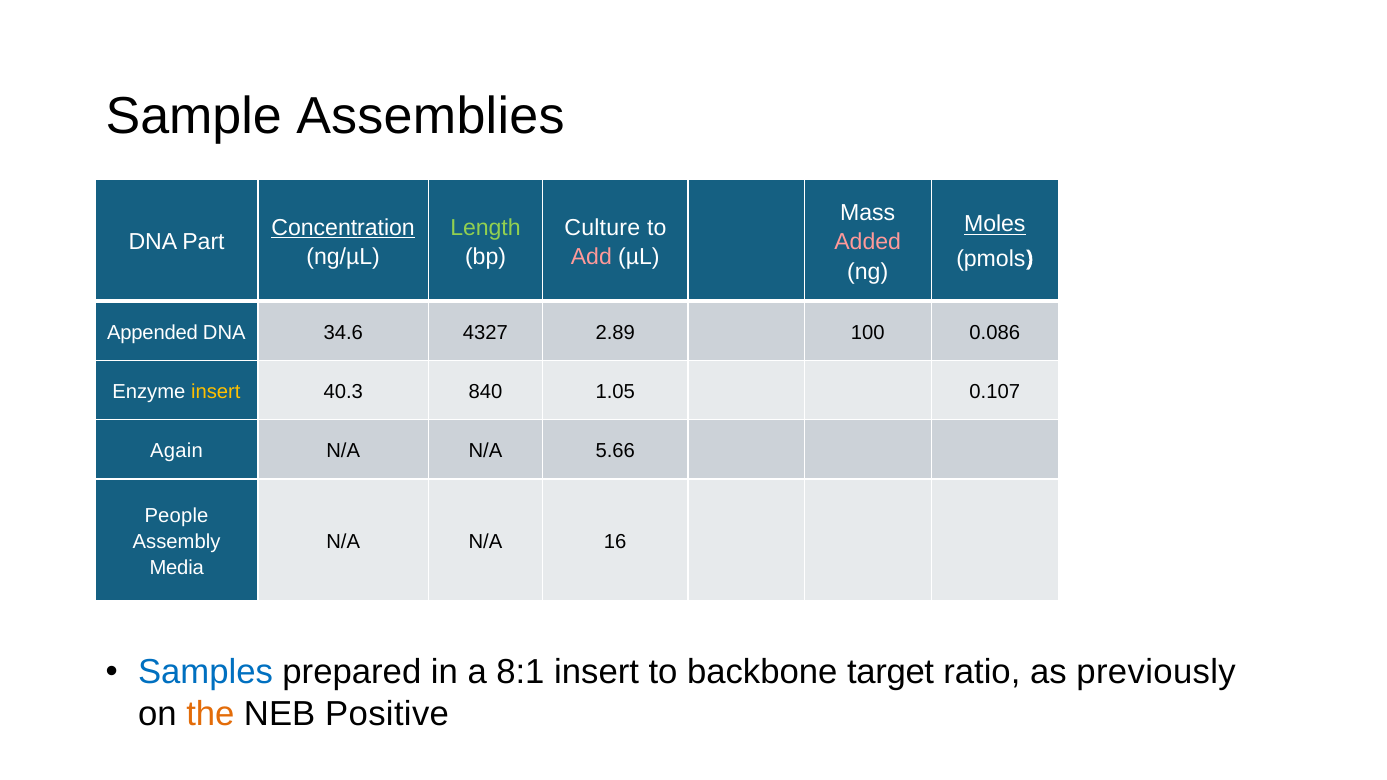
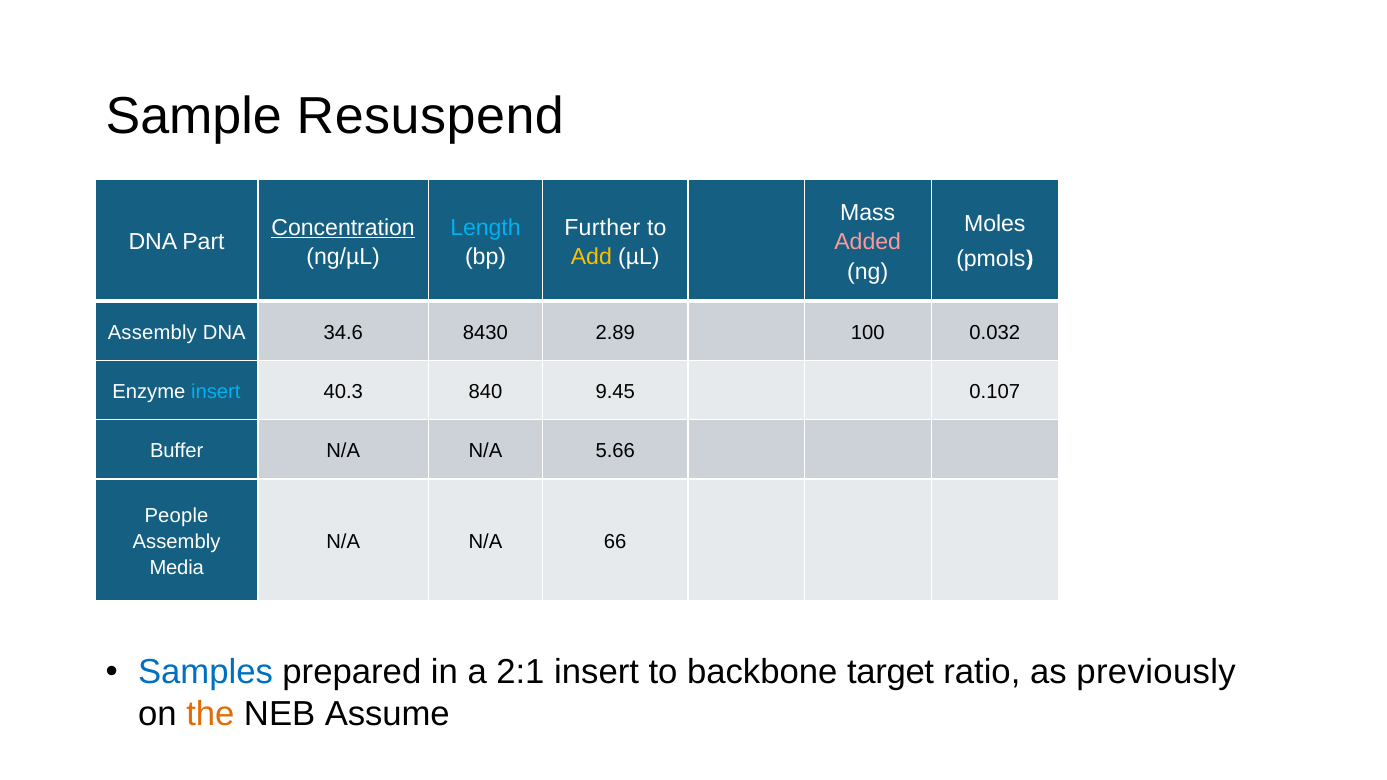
Assemblies: Assemblies -> Resuspend
Moles underline: present -> none
Length colour: light green -> light blue
Culture: Culture -> Further
Add colour: pink -> yellow
Appended at (152, 333): Appended -> Assembly
4327: 4327 -> 8430
0.086: 0.086 -> 0.032
insert at (216, 392) colour: yellow -> light blue
1.05: 1.05 -> 9.45
Again: Again -> Buffer
16: 16 -> 66
8:1: 8:1 -> 2:1
Positive: Positive -> Assume
